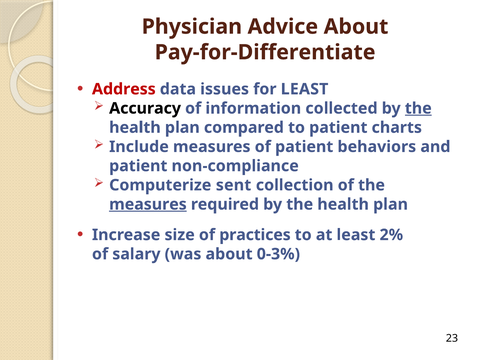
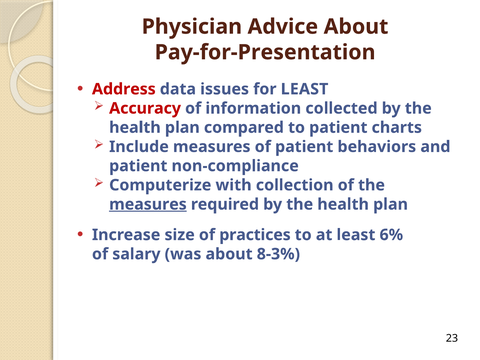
Pay-for-Differentiate: Pay-for-Differentiate -> Pay-for-Presentation
Accuracy colour: black -> red
the at (418, 108) underline: present -> none
sent: sent -> with
2%: 2% -> 6%
0-3%: 0-3% -> 8-3%
